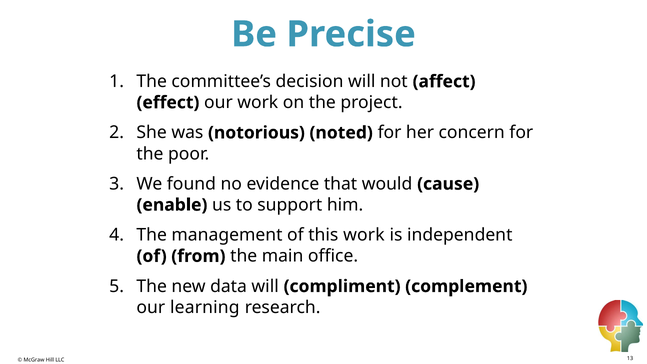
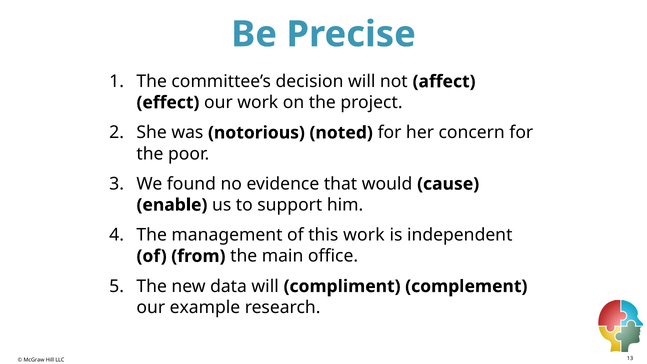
learning: learning -> example
